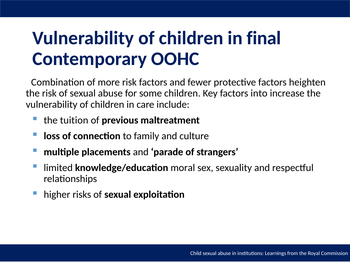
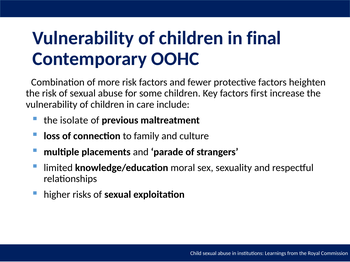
into: into -> first
tuition: tuition -> isolate
